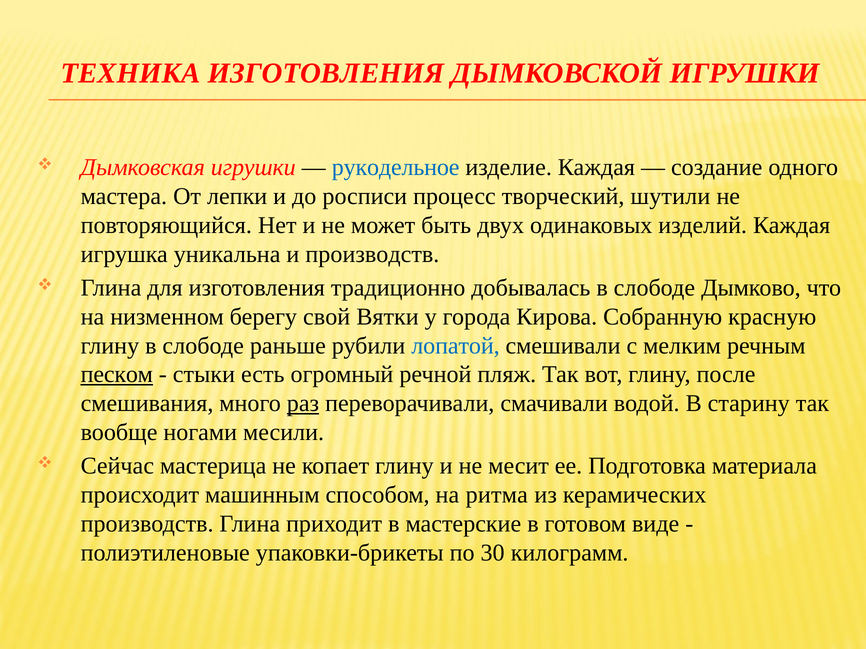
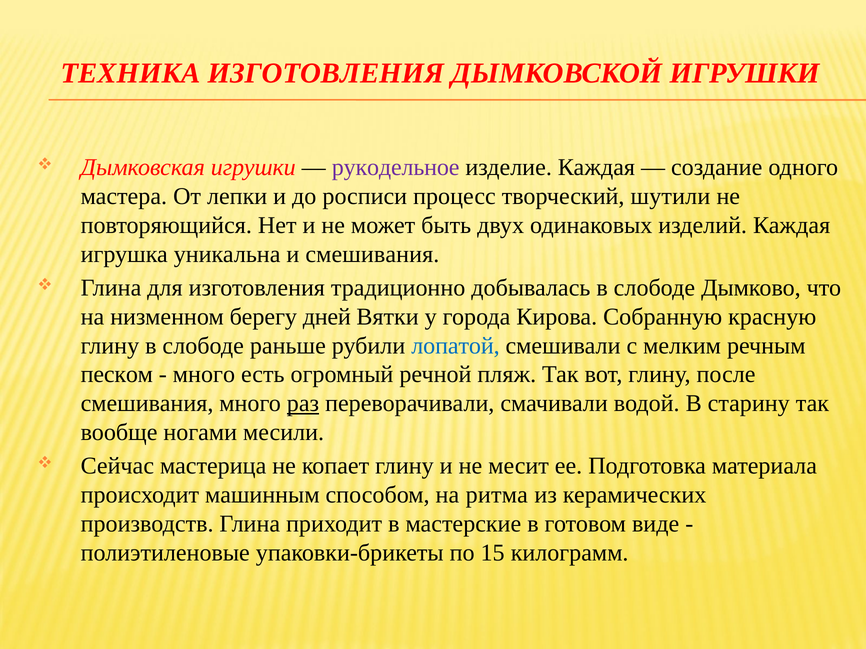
рукодельное colour: blue -> purple
и производств: производств -> смешивания
свой: свой -> дней
песком underline: present -> none
стыки at (204, 375): стыки -> много
30: 30 -> 15
